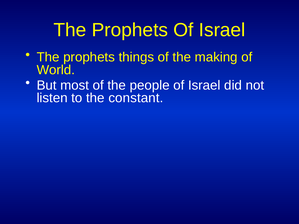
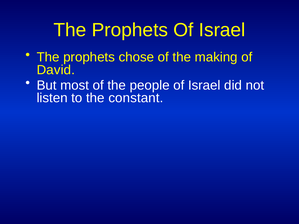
things: things -> chose
World: World -> David
